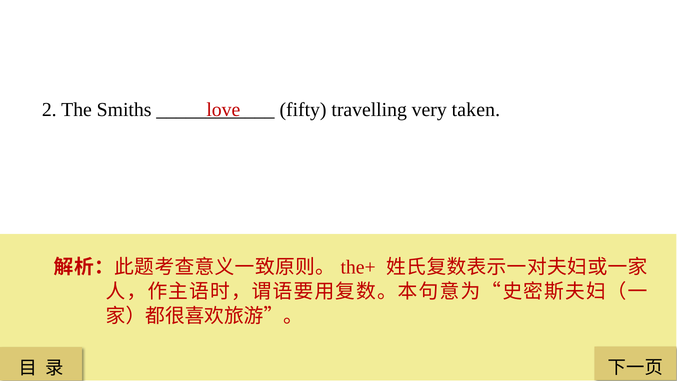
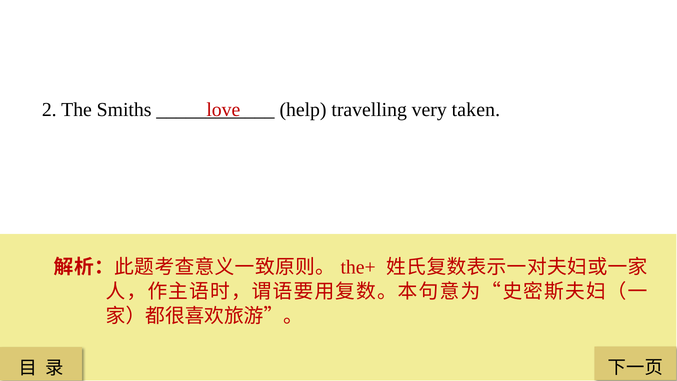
fifty: fifty -> help
